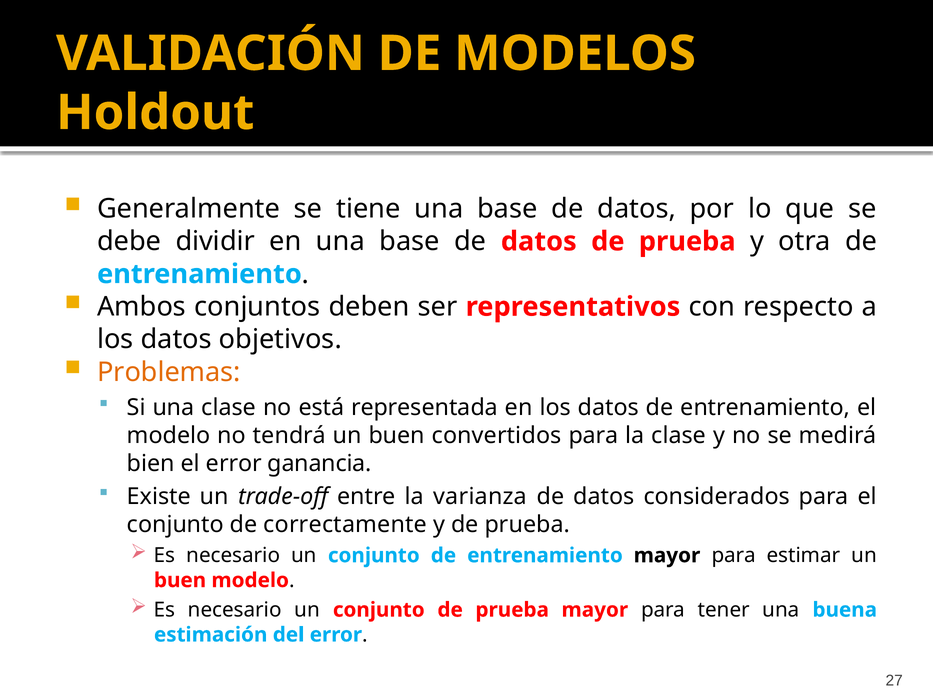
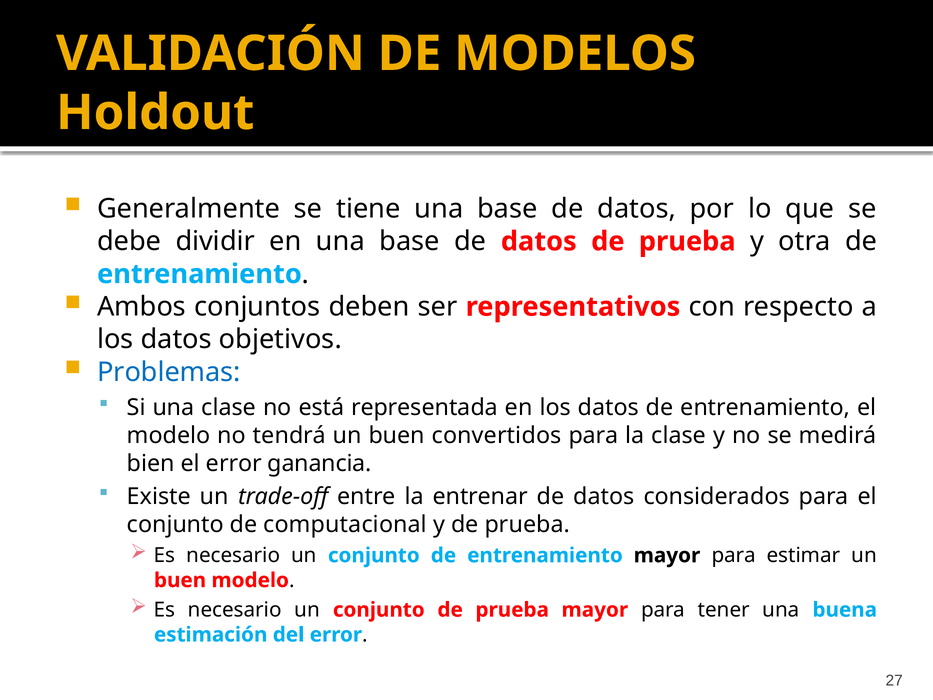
Problemas colour: orange -> blue
varianza: varianza -> entrenar
correctamente: correctamente -> computacional
